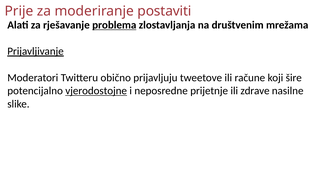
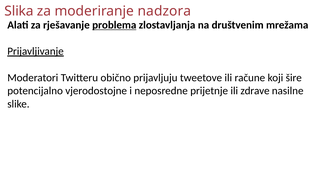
Prije: Prije -> Slika
postaviti: postaviti -> nadzora
vjerodostojne underline: present -> none
